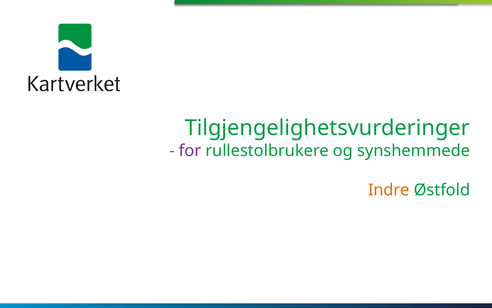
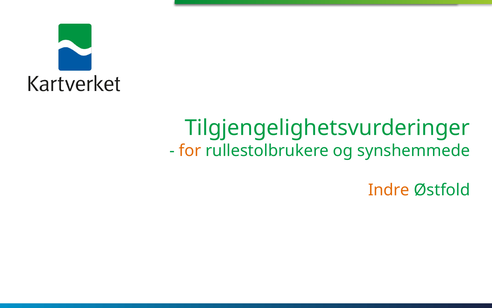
for colour: purple -> orange
